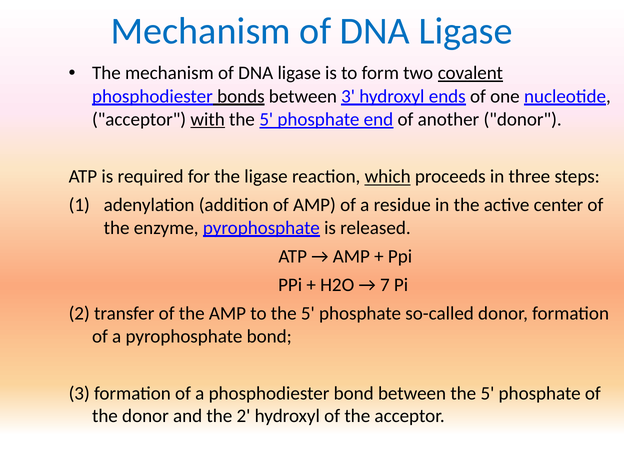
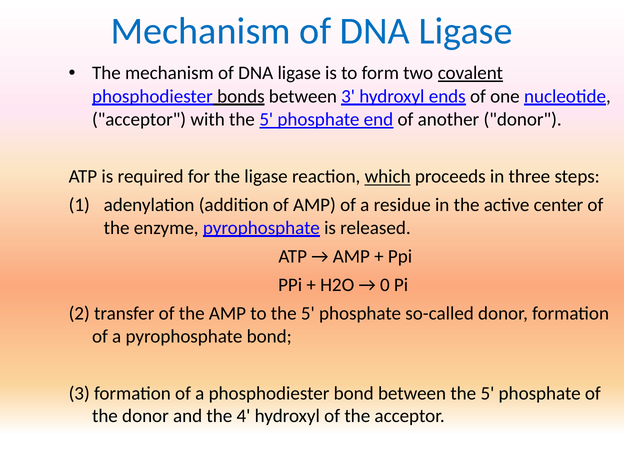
with underline: present -> none
7: 7 -> 0
the 2: 2 -> 4
